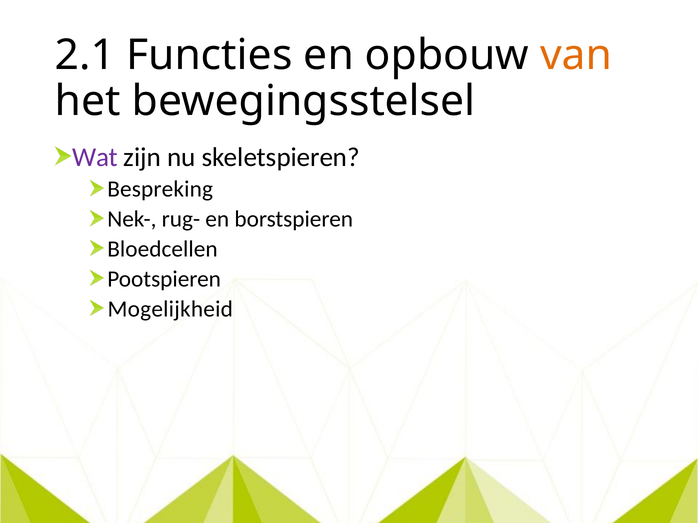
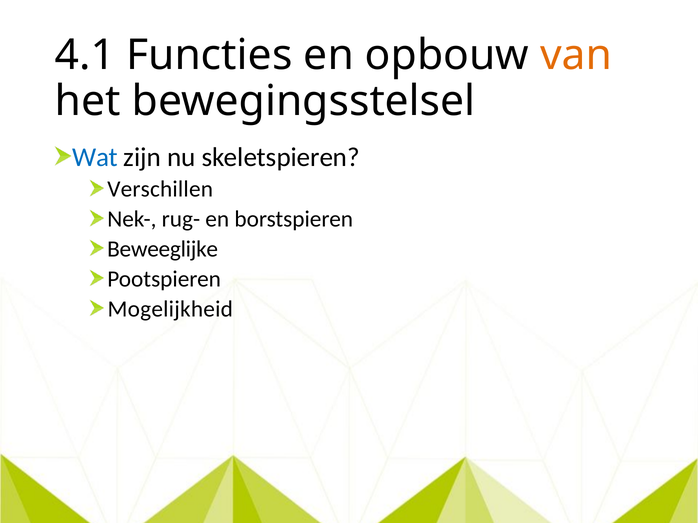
2.1: 2.1 -> 4.1
Wat colour: purple -> blue
Bespreking: Bespreking -> Verschillen
Bloedcellen: Bloedcellen -> Beweeglijke
